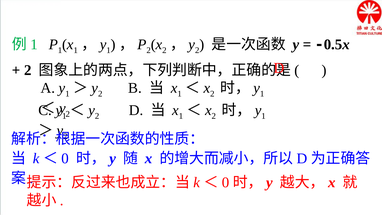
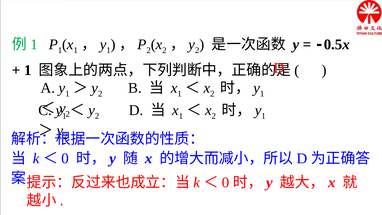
2 at (28, 70): 2 -> 1
